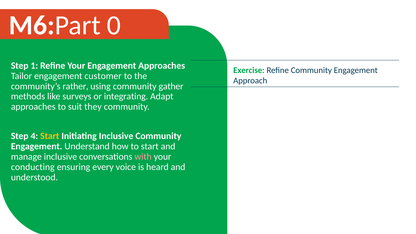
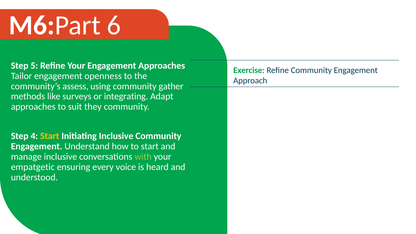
0: 0 -> 6
1: 1 -> 5
customer: customer -> openness
rather: rather -> assess
with colour: pink -> light green
conducting: conducting -> empatgetic
